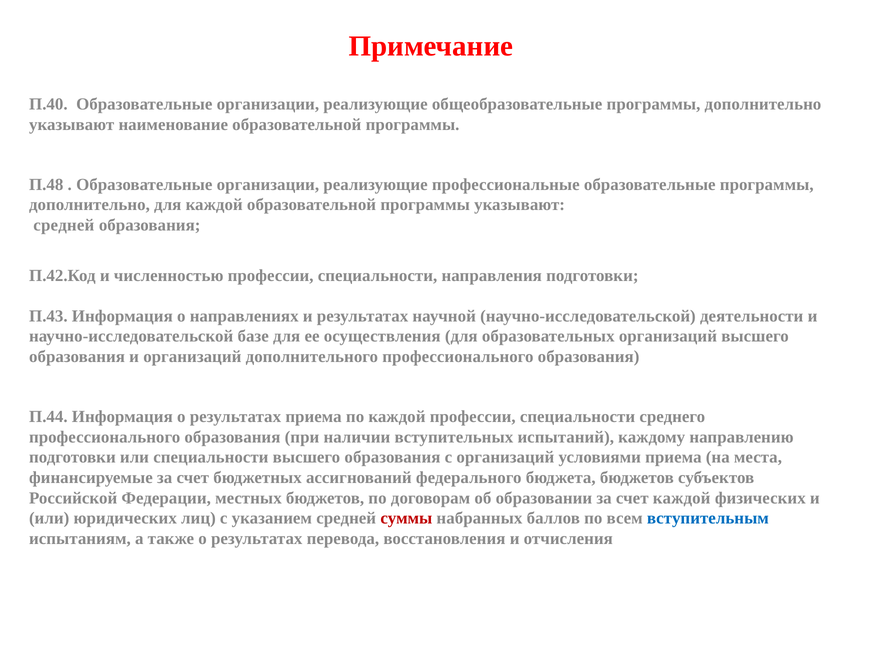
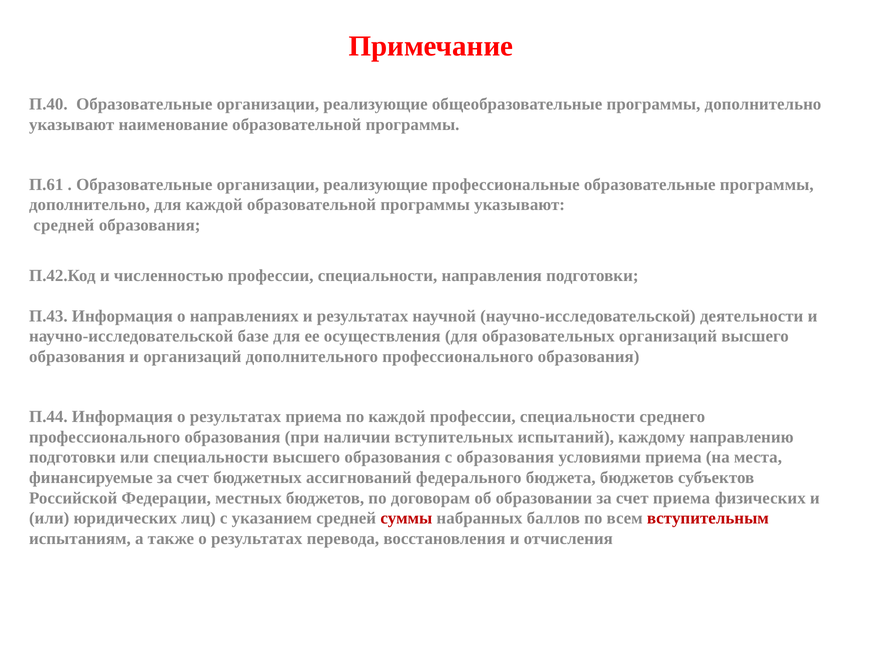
П.48: П.48 -> П.61
с организаций: организаций -> образования
счет каждой: каждой -> приема
вступительным colour: blue -> red
